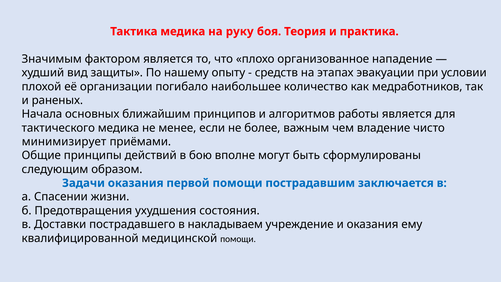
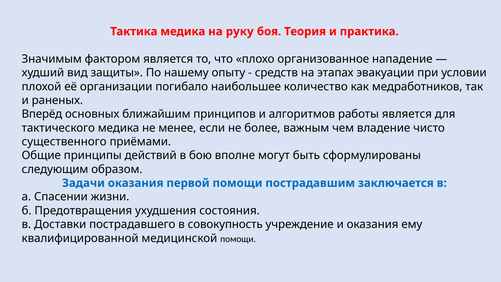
Начала: Начала -> Вперёд
минимизирует: минимизирует -> существенного
накладываем: накладываем -> совокупность
